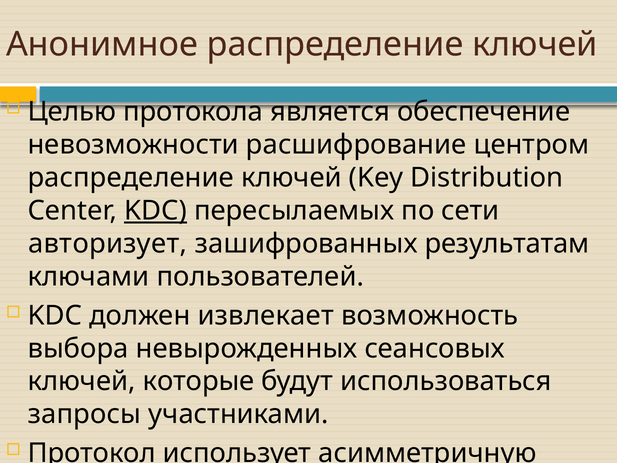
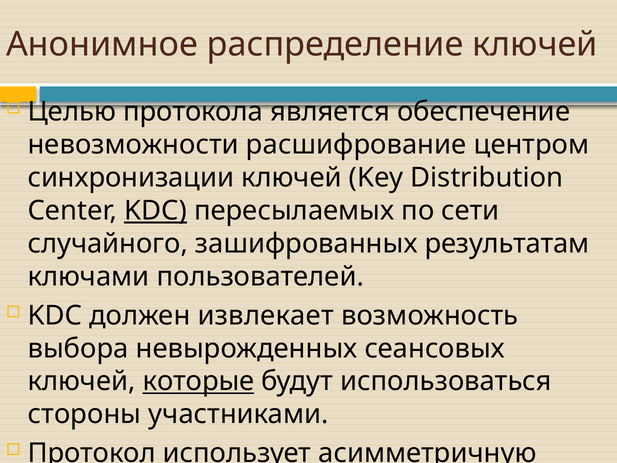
распределение at (131, 178): распределение -> синхронизации
авторизует: авторизует -> случайного
которые underline: none -> present
запросы: запросы -> стороны
